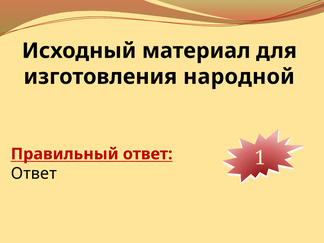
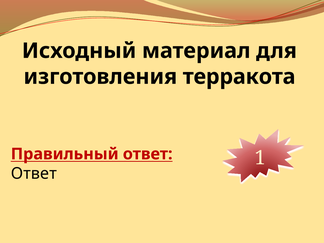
народной: народной -> терракота
